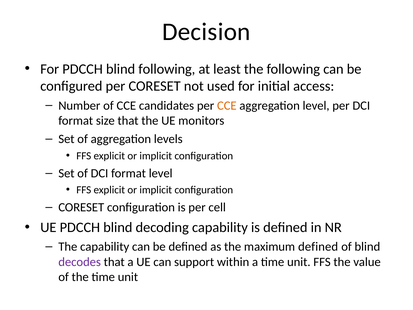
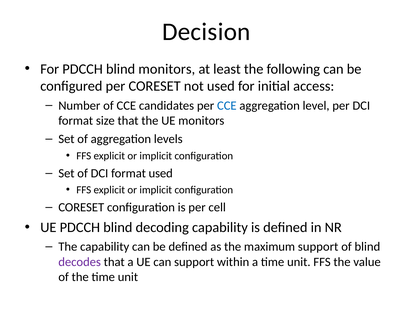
blind following: following -> monitors
CCE at (227, 105) colour: orange -> blue
format level: level -> used
maximum defined: defined -> support
